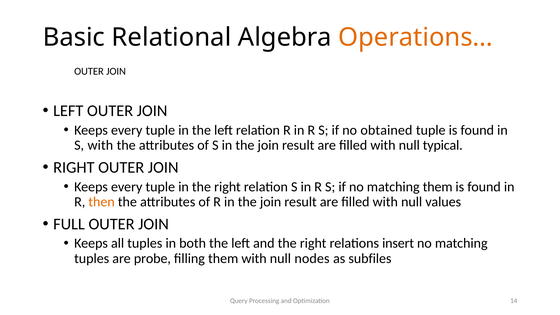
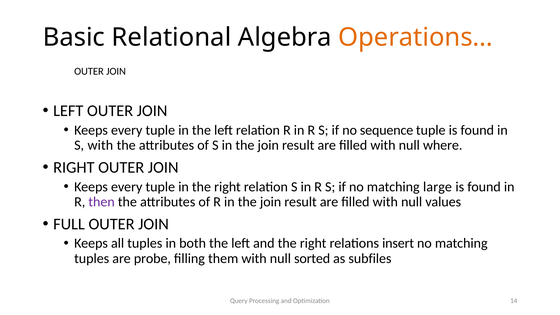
obtained: obtained -> sequence
typical: typical -> where
matching them: them -> large
then colour: orange -> purple
nodes: nodes -> sorted
